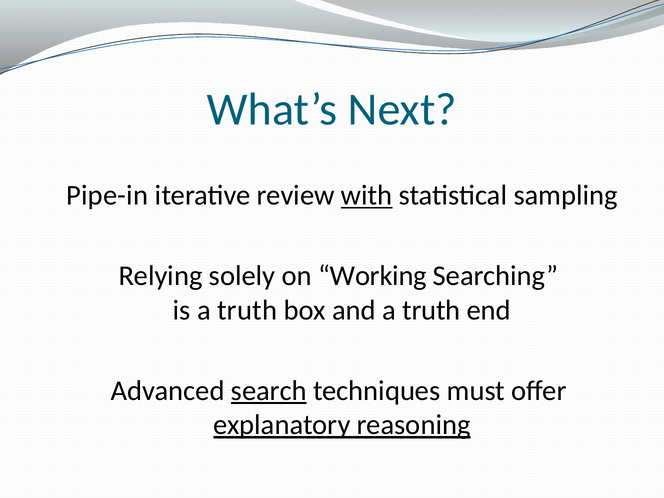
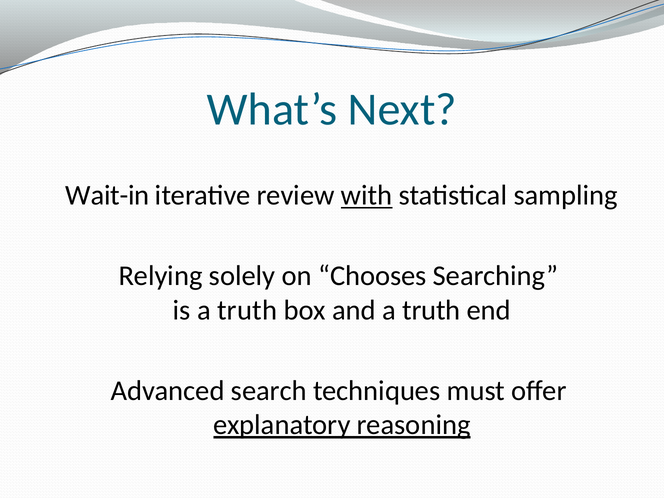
Pipe-in: Pipe-in -> Wait-in
Working: Working -> Chooses
search underline: present -> none
